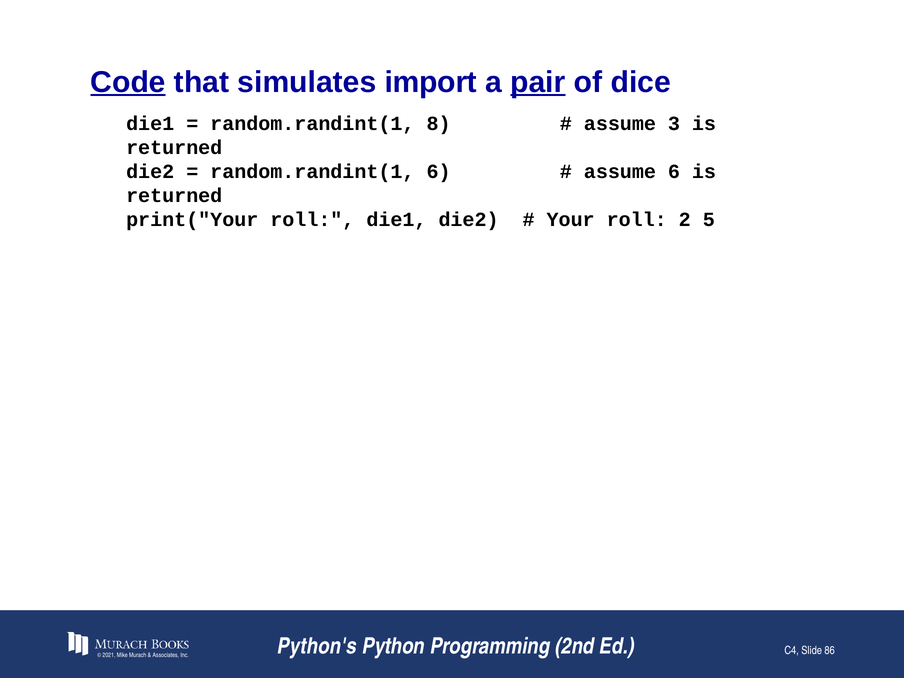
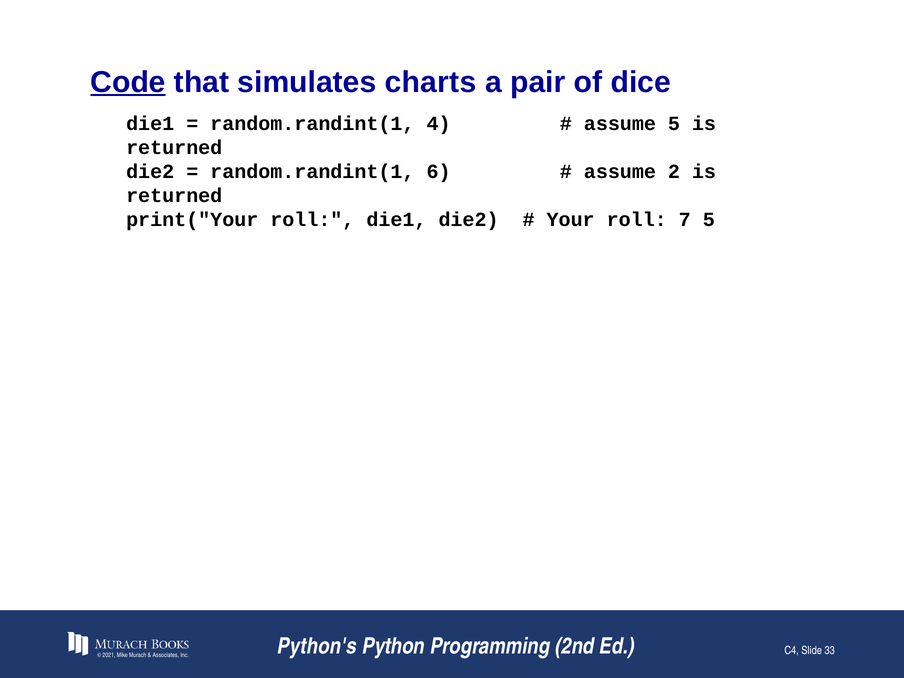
import: import -> charts
pair underline: present -> none
8: 8 -> 4
assume 3: 3 -> 5
assume 6: 6 -> 2
2: 2 -> 7
86: 86 -> 33
